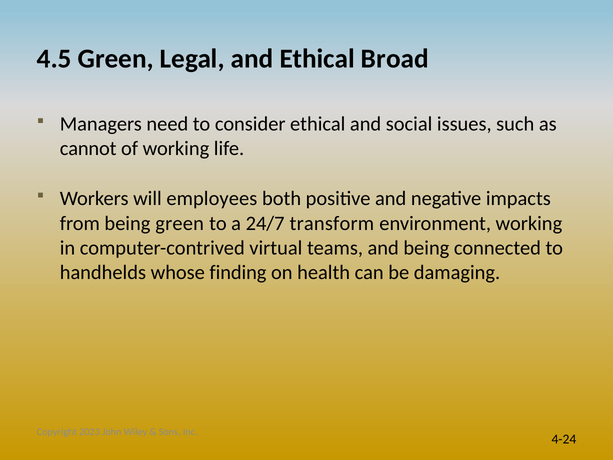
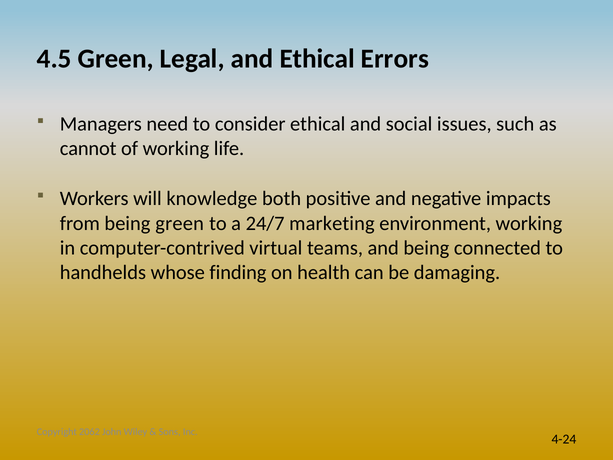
Broad: Broad -> Errors
employees: employees -> knowledge
transform: transform -> marketing
2023: 2023 -> 2062
